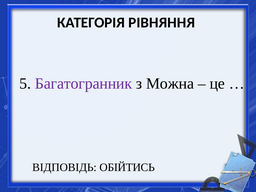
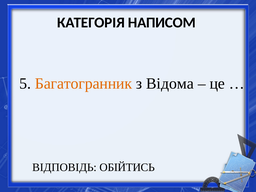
РІВНЯННЯ: РІВНЯННЯ -> НАПИСОМ
Багатогранник colour: purple -> orange
Можна: Можна -> Відома
